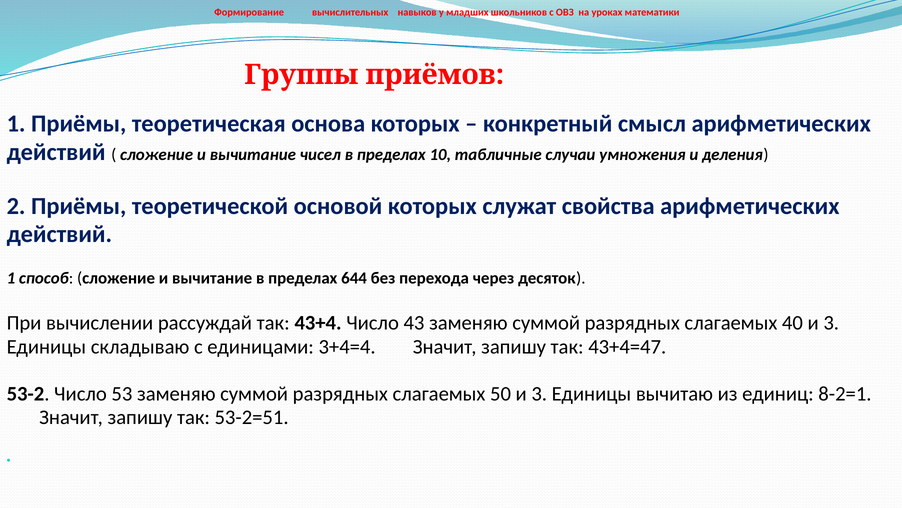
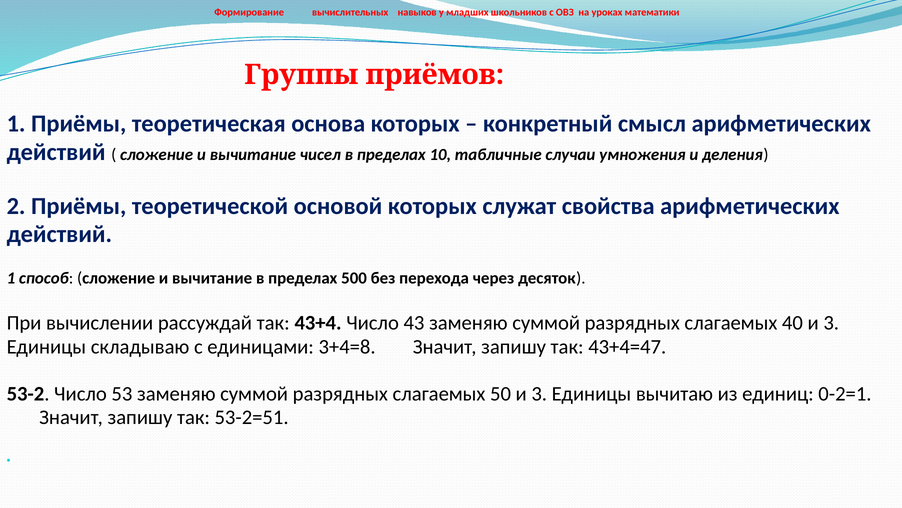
644: 644 -> 500
3+4=4: 3+4=4 -> 3+4=8
8-2=1: 8-2=1 -> 0-2=1
